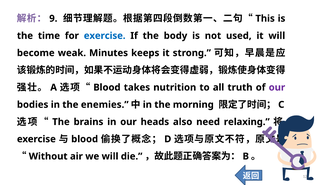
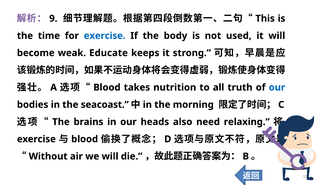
Minutes: Minutes -> Educate
our at (277, 87) colour: purple -> blue
enemies: enemies -> seacoast
